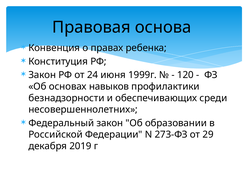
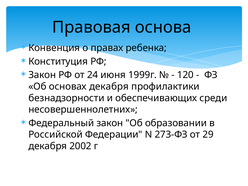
основах навыков: навыков -> декабря
2019: 2019 -> 2002
